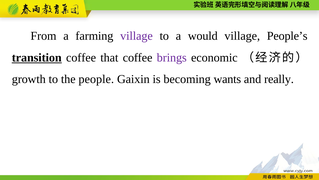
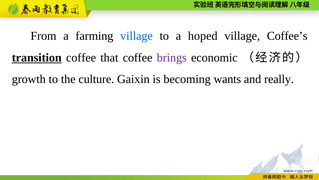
village at (136, 36) colour: purple -> blue
would: would -> hoped
People’s: People’s -> Coffee’s
people: people -> culture
